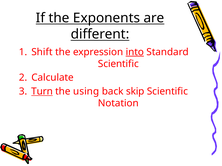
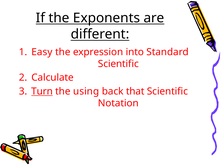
Shift: Shift -> Easy
into underline: present -> none
skip: skip -> that
